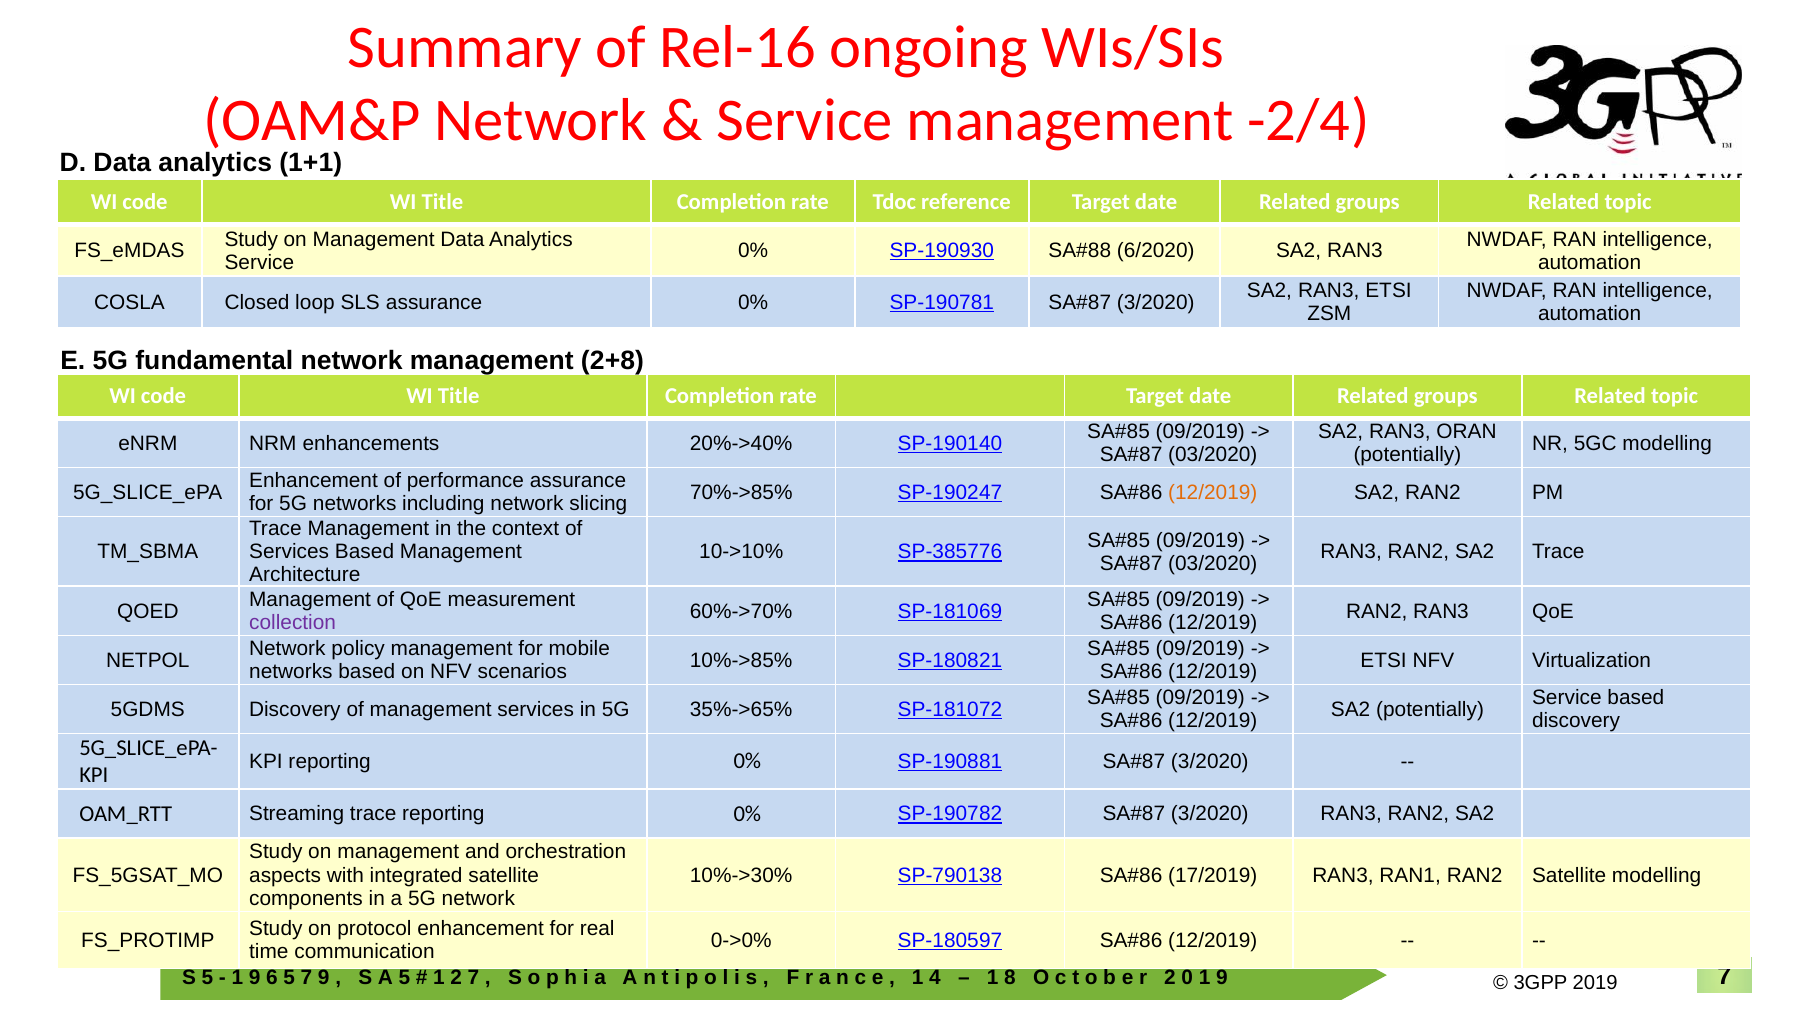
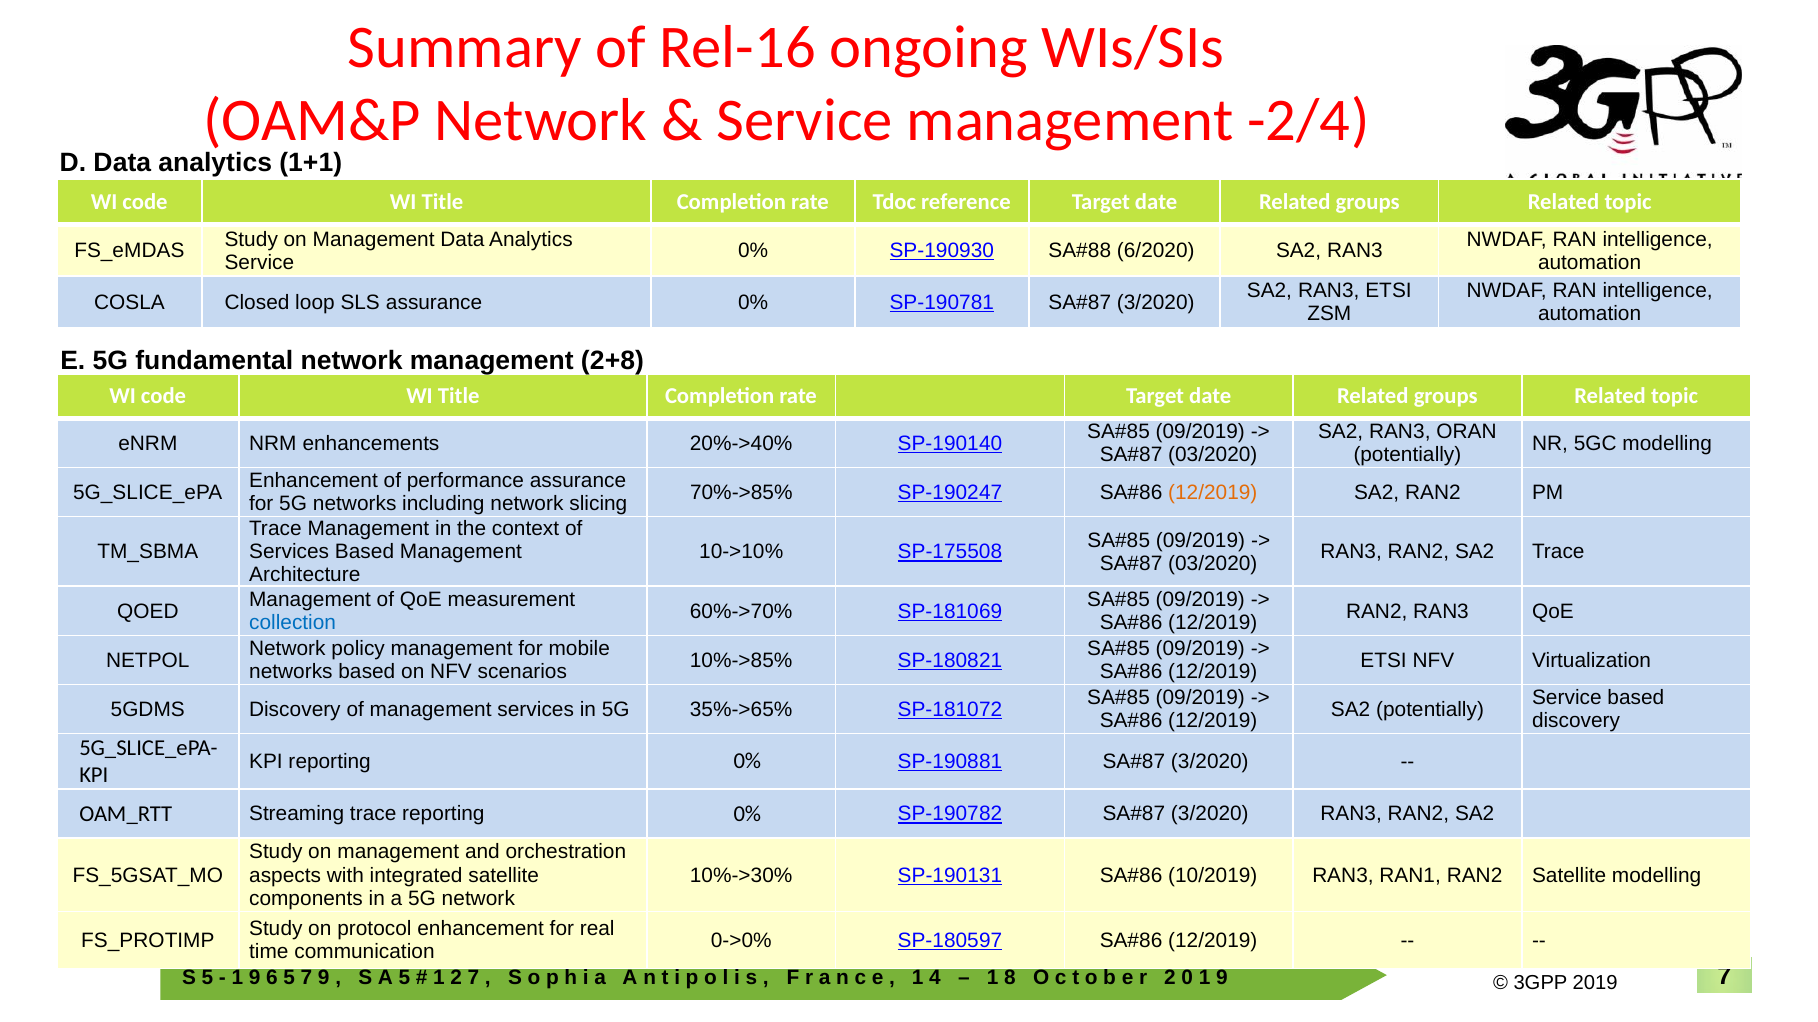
SP-385776: SP-385776 -> SP-175508
collection colour: purple -> blue
SP-790138: SP-790138 -> SP-190131
17/2019: 17/2019 -> 10/2019
